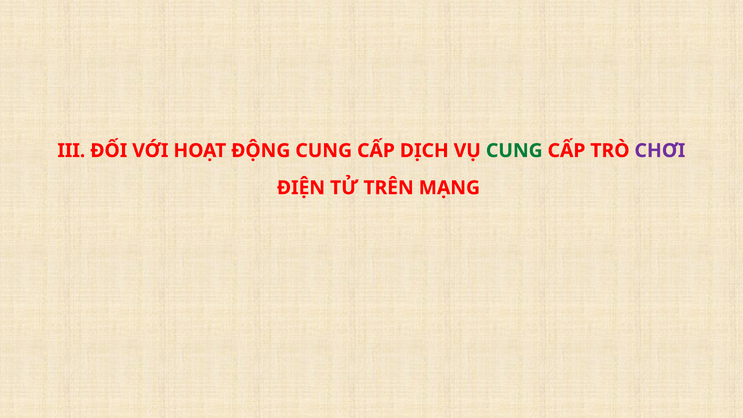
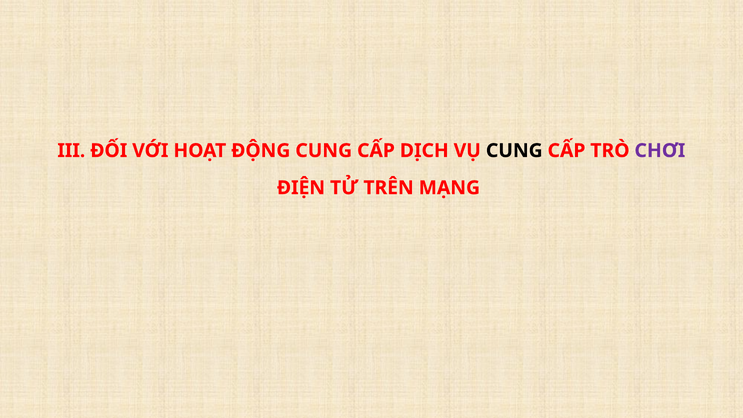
CUNG at (514, 151) colour: green -> black
